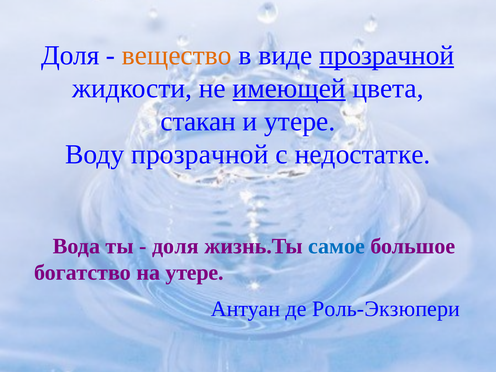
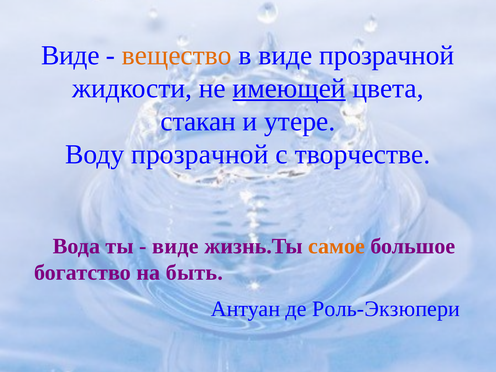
Доля at (70, 55): Доля -> Виде
прозрачной at (387, 55) underline: present -> none
недостатке: недостатке -> творчестве
доля at (175, 246): доля -> виде
самое colour: blue -> orange
на утере: утере -> быть
